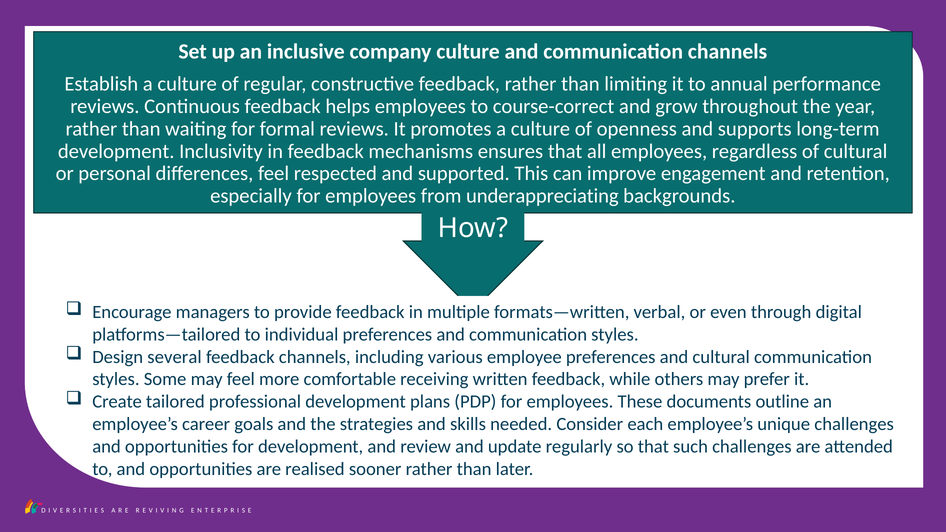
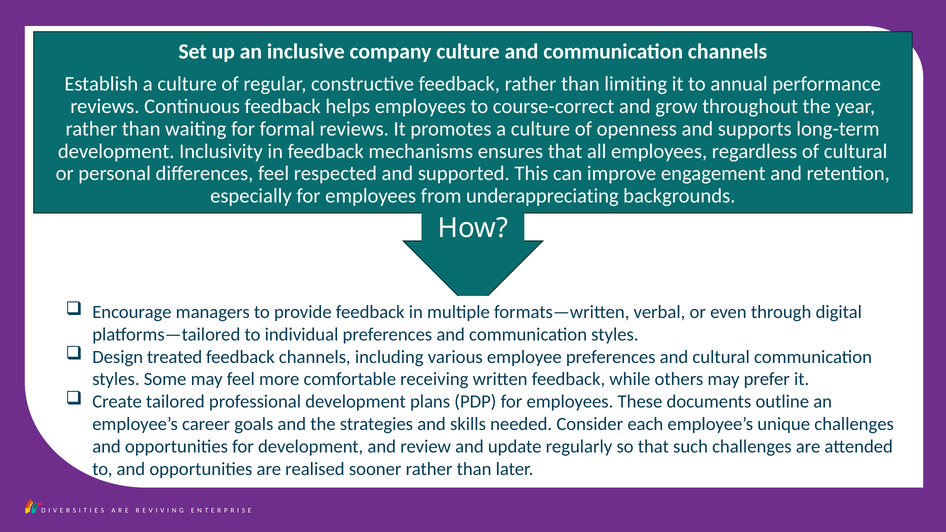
several: several -> treated
